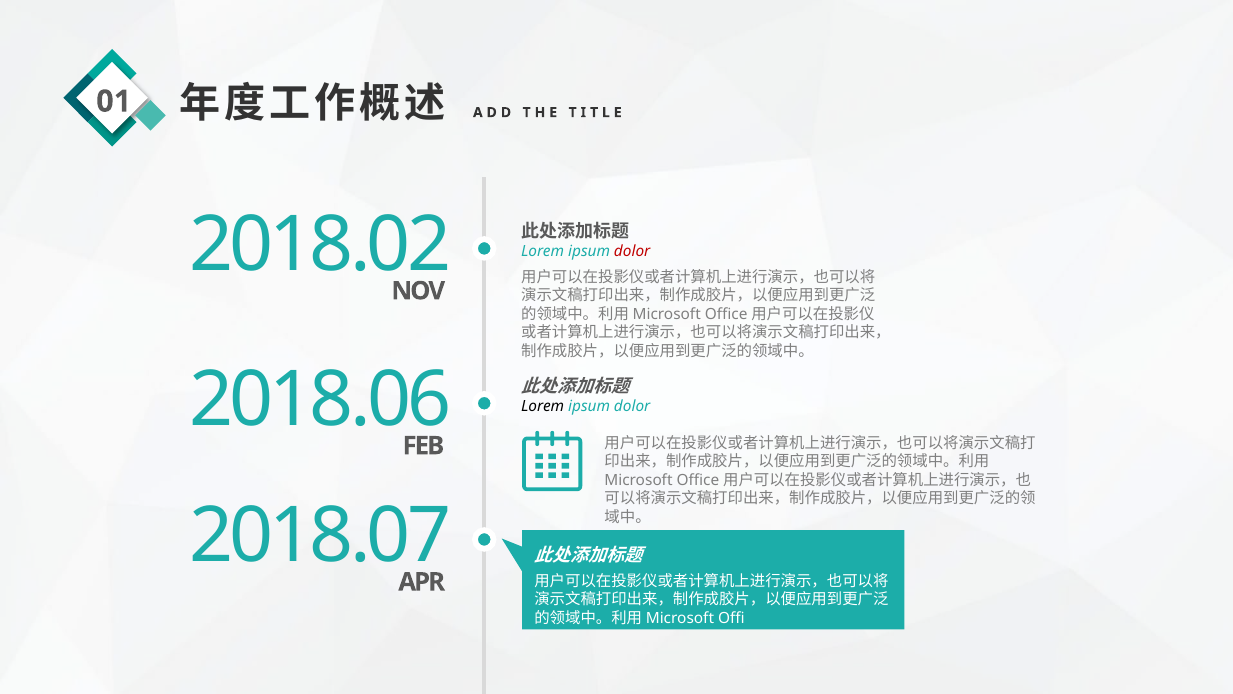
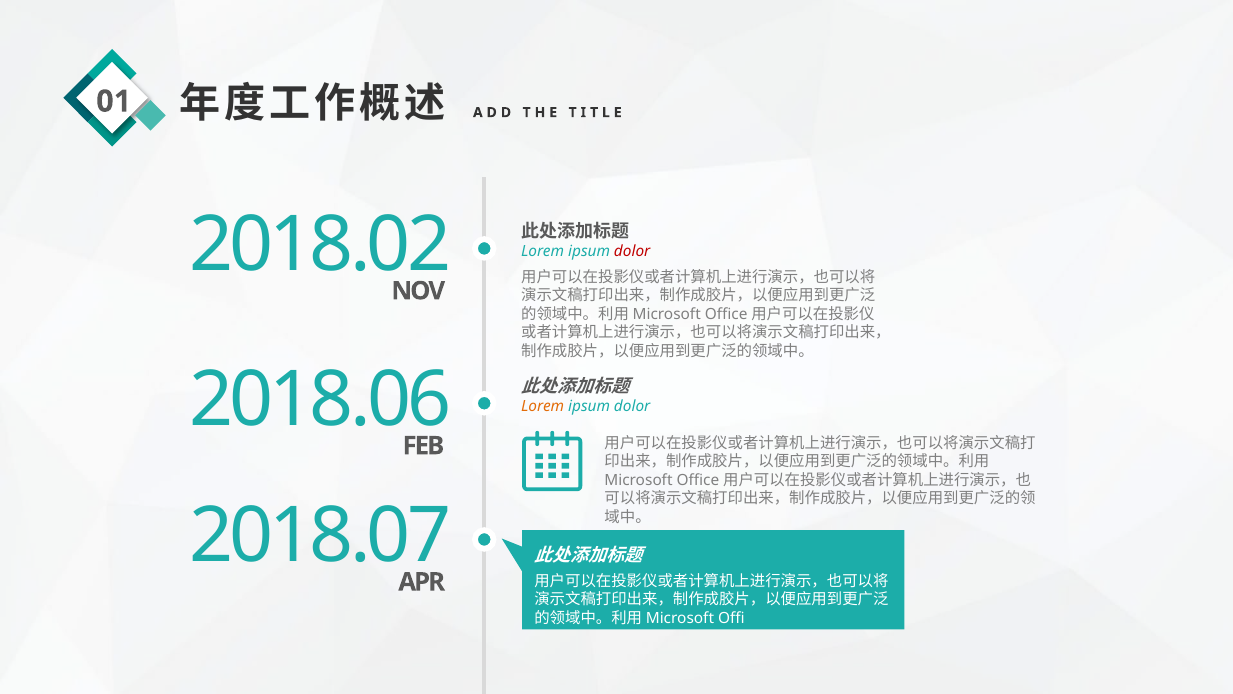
Lorem at (543, 407) colour: black -> orange
